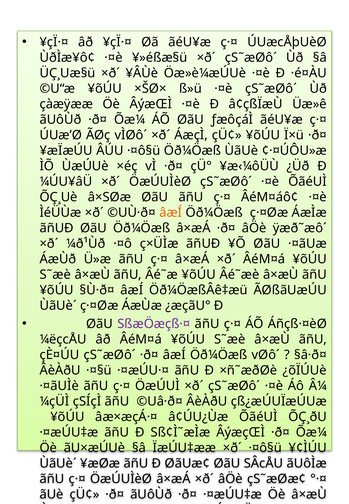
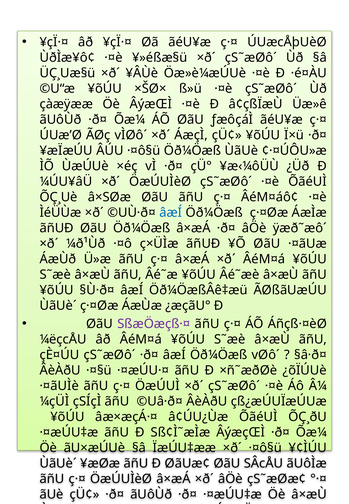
âæÍ at (171, 213) colour: orange -> blue
